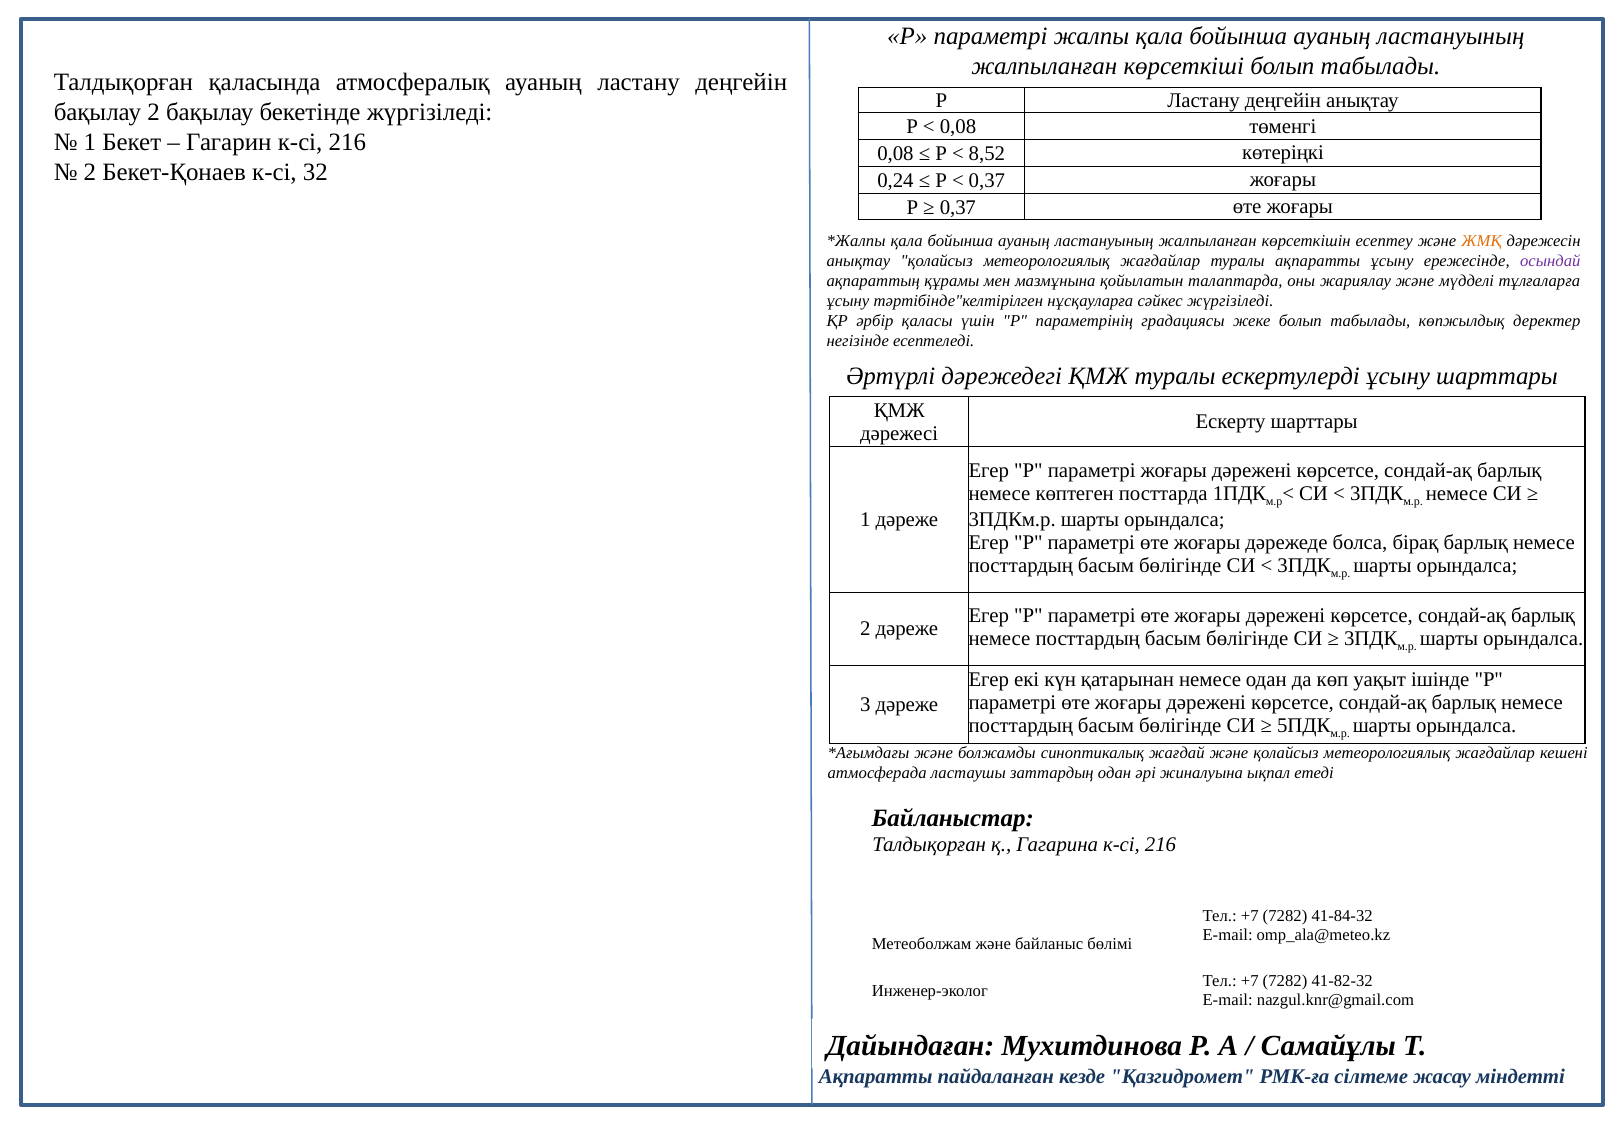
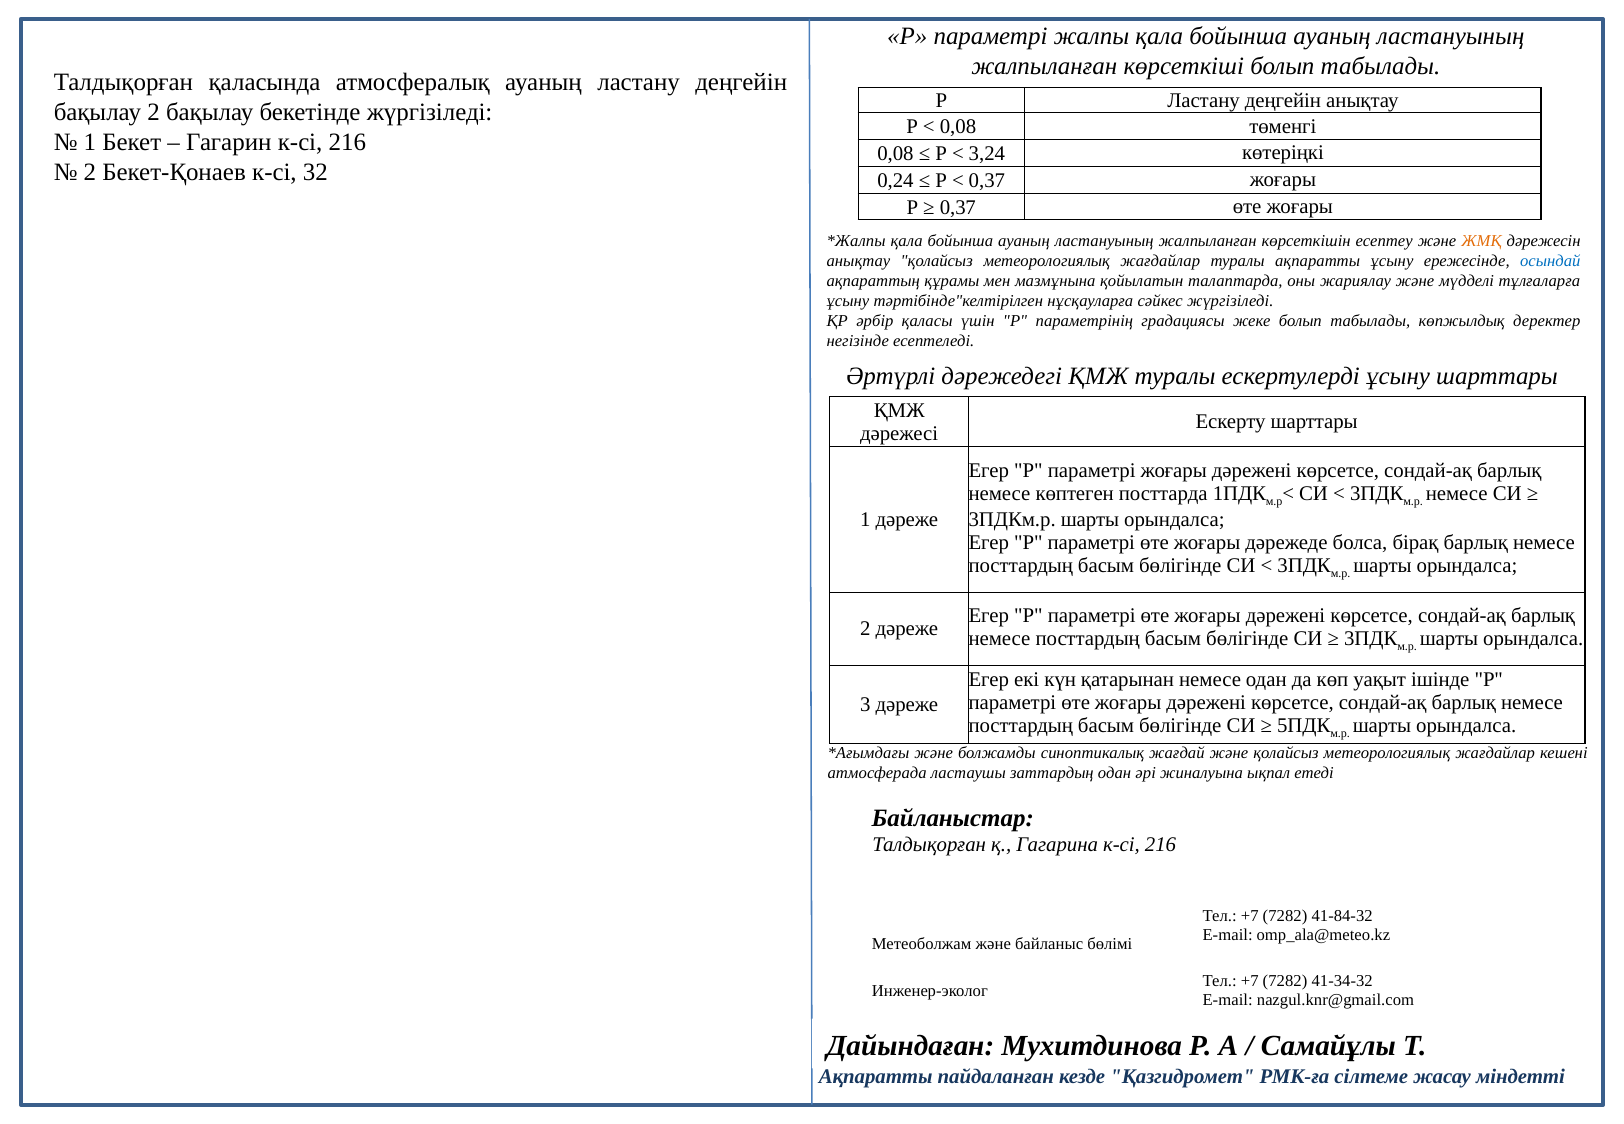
8,52: 8,52 -> 3,24
осындай colour: purple -> blue
41-82-32: 41-82-32 -> 41-34-32
